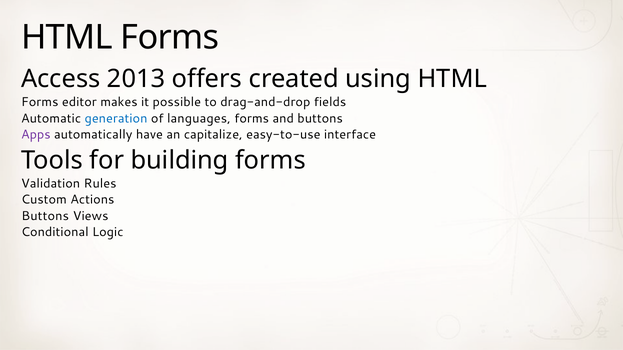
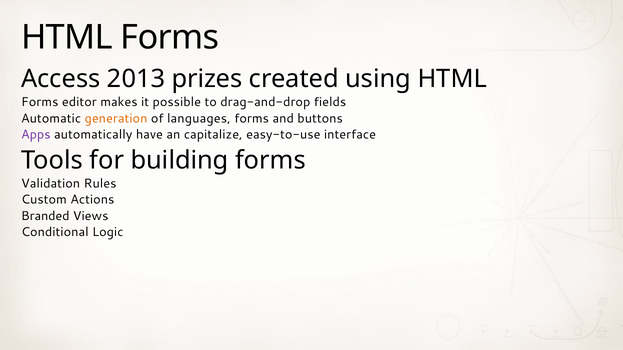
offers: offers -> prizes
generation colour: blue -> orange
Buttons at (45, 216): Buttons -> Branded
